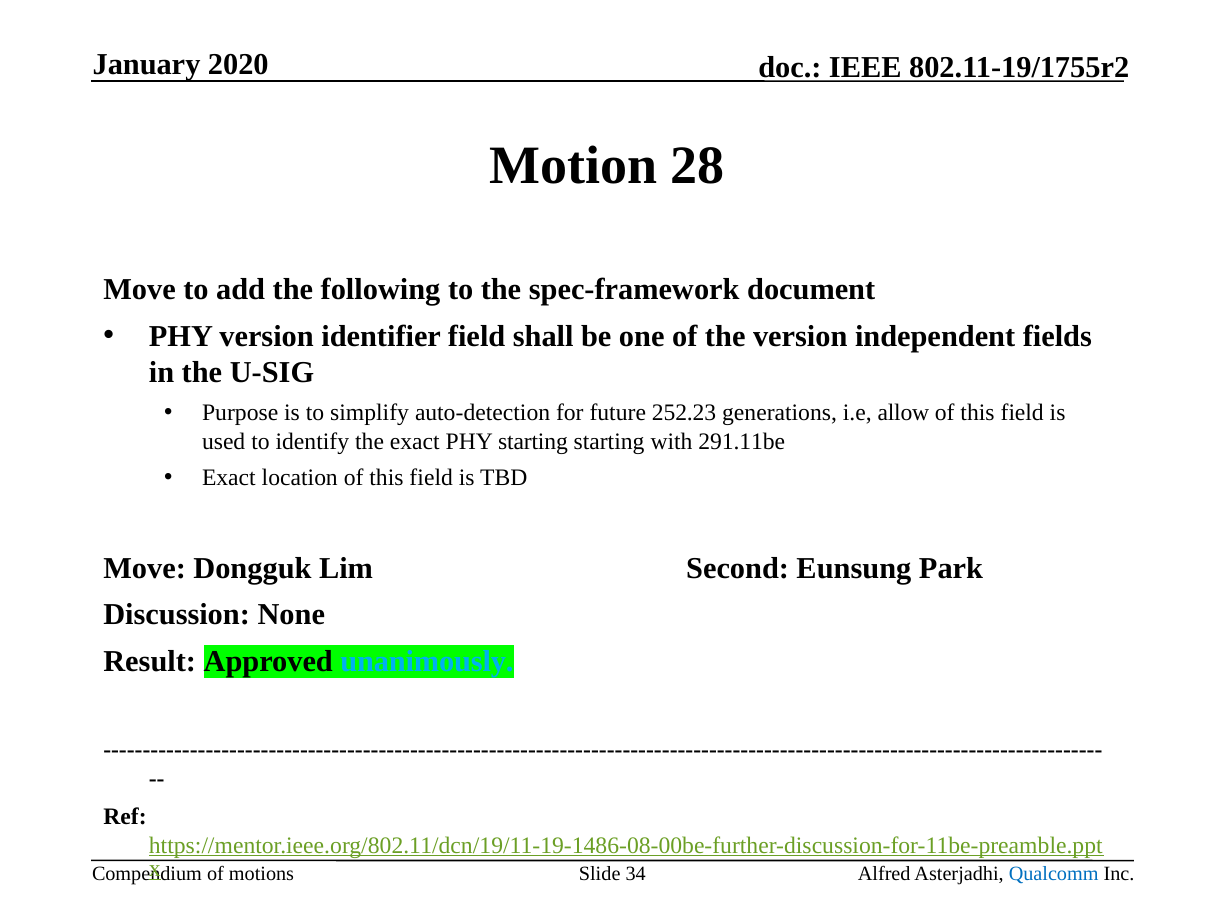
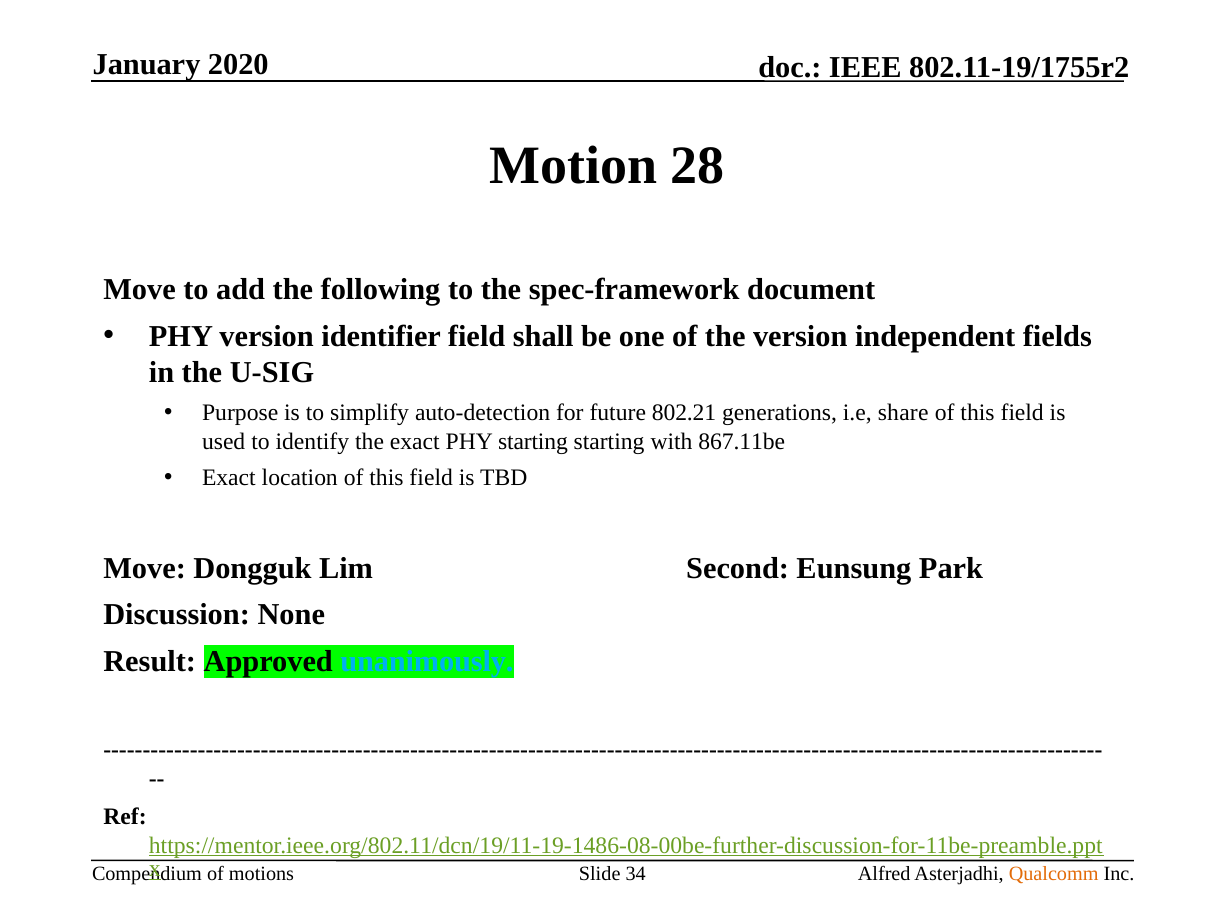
252.23: 252.23 -> 802.21
allow: allow -> share
291.11be: 291.11be -> 867.11be
Qualcomm colour: blue -> orange
